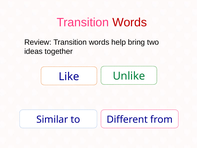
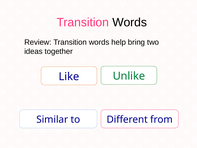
Words at (130, 22) colour: red -> black
